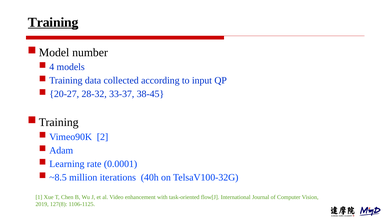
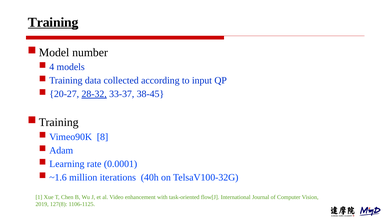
28-32 underline: none -> present
2: 2 -> 8
~8.5: ~8.5 -> ~1.6
